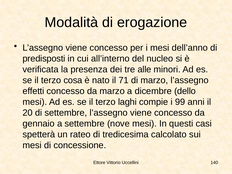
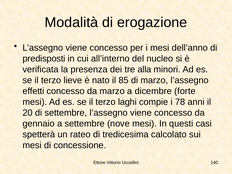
alle: alle -> alla
cosa: cosa -> lieve
71: 71 -> 85
dello: dello -> forte
99: 99 -> 78
